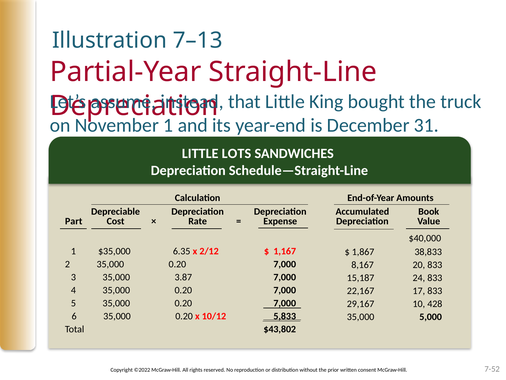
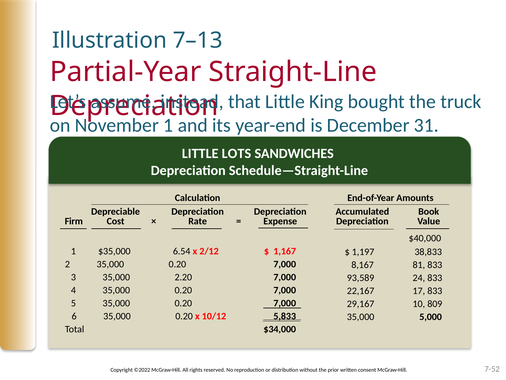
Part: Part -> Firm
6.35: 6.35 -> 6.54
1,867: 1,867 -> 1,197
20: 20 -> 81
3.87: 3.87 -> 2.20
15,187: 15,187 -> 93,589
428: 428 -> 809
$43,802: $43,802 -> $34,000
